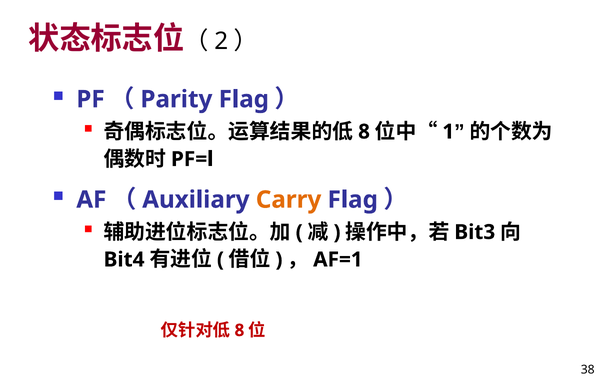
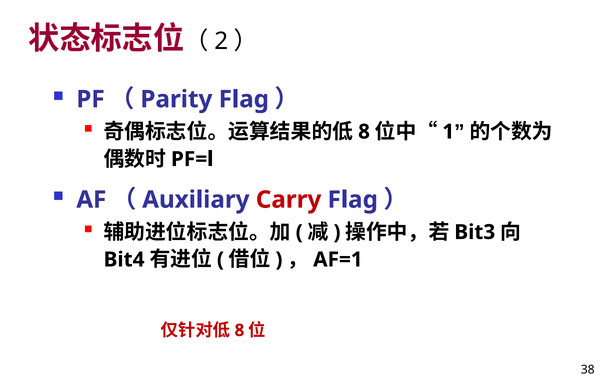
Carry colour: orange -> red
